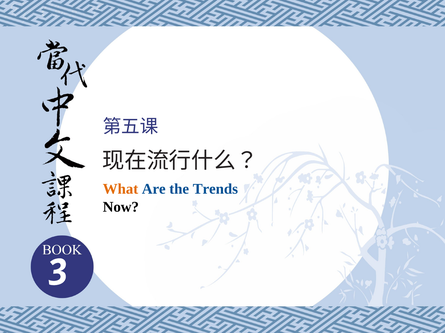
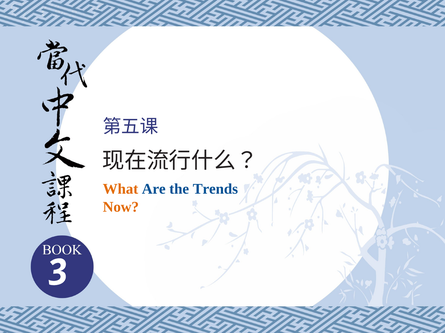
Now colour: black -> orange
